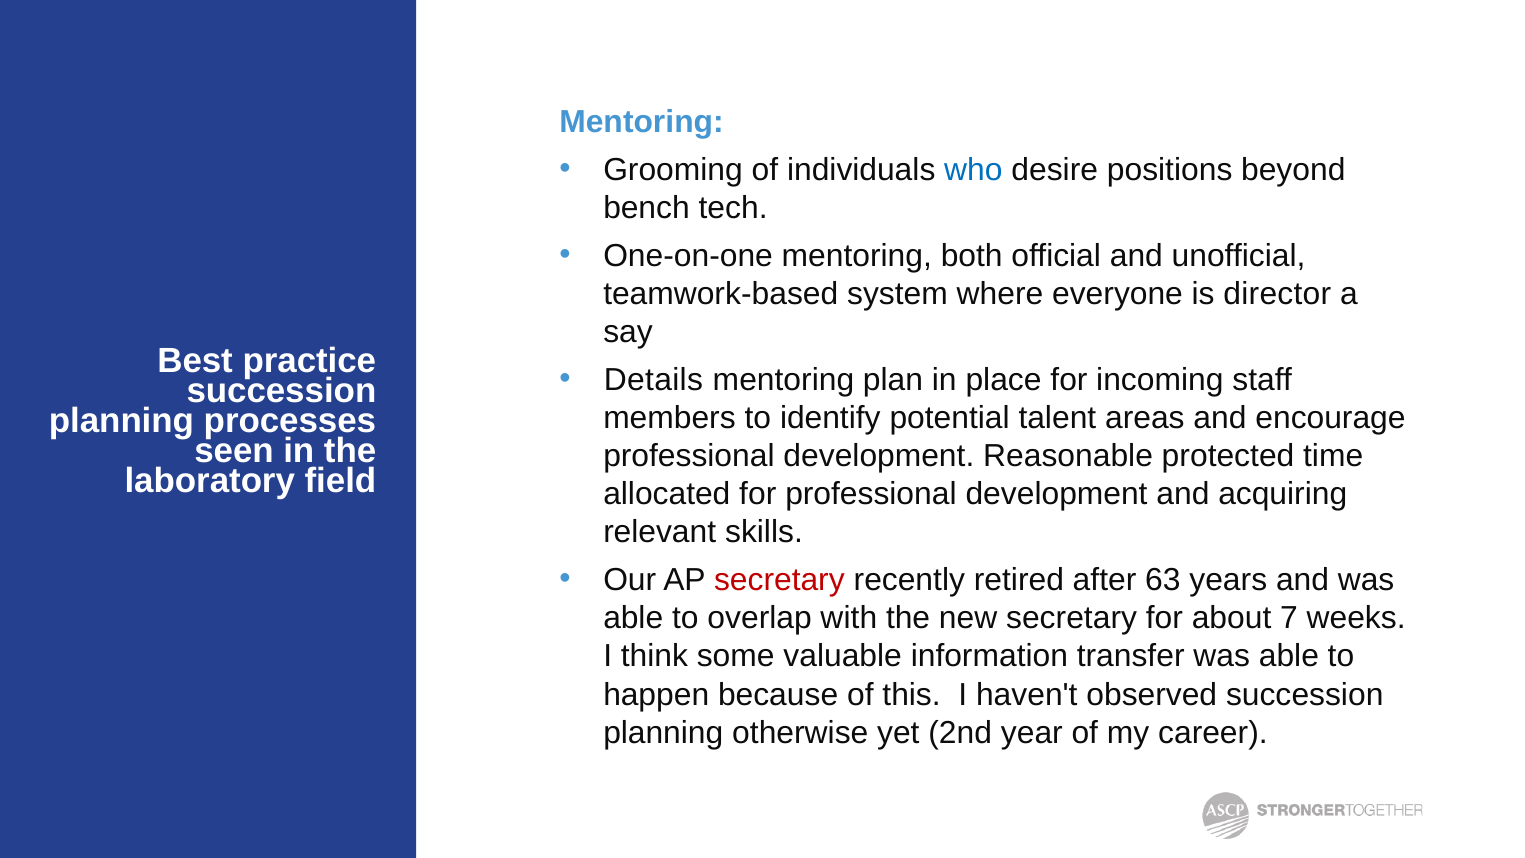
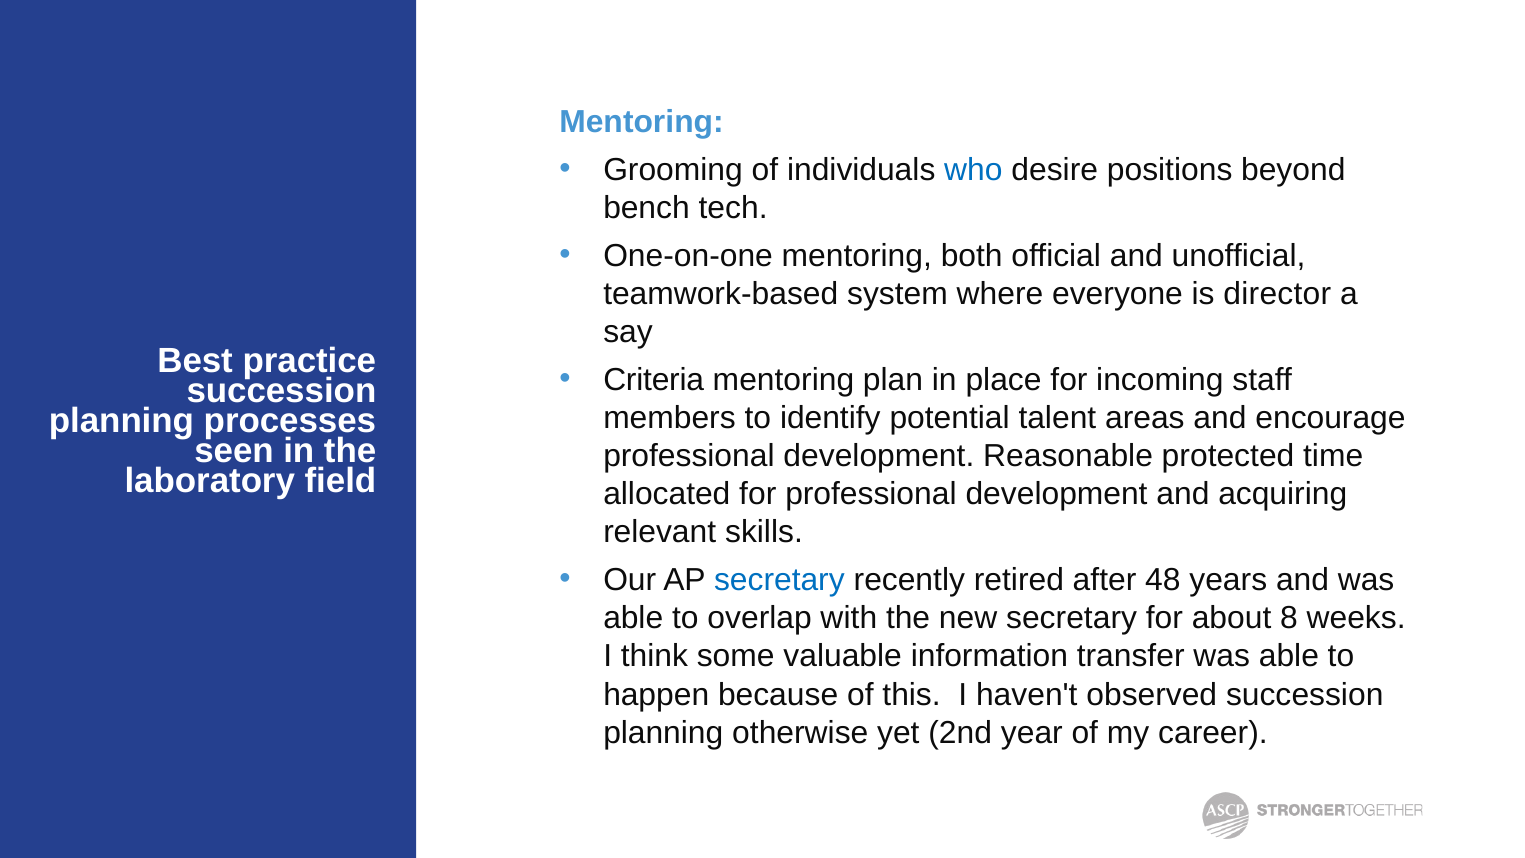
Details: Details -> Criteria
secretary at (779, 580) colour: red -> blue
63: 63 -> 48
7: 7 -> 8
